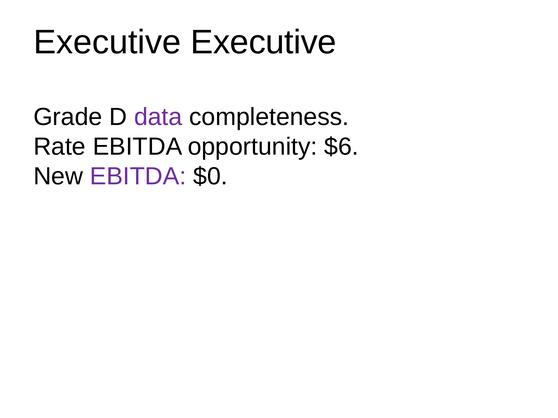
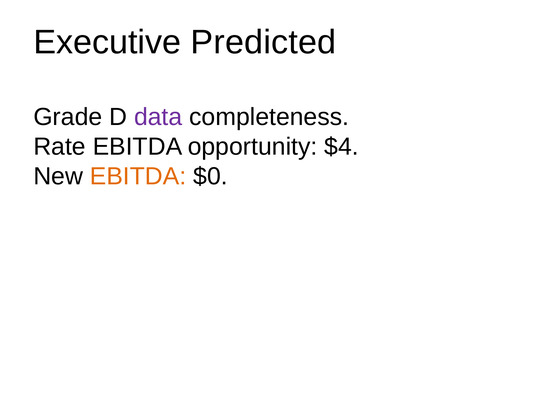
Executive Executive: Executive -> Predicted
$6: $6 -> $4
EBITDA at (138, 177) colour: purple -> orange
